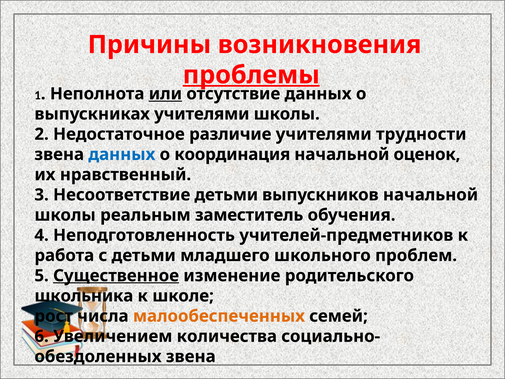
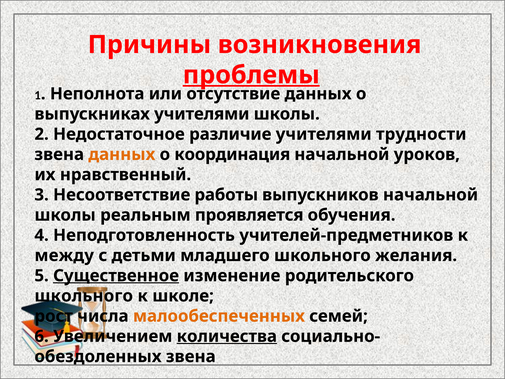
или underline: present -> none
данных at (122, 154) colour: blue -> orange
оценок: оценок -> уроков
Несоответствие детьми: детьми -> работы
заместитель: заместитель -> проявляется
работа: работа -> между
проблем: проблем -> желания
школьника at (84, 296): школьника -> школьного
количества underline: none -> present
